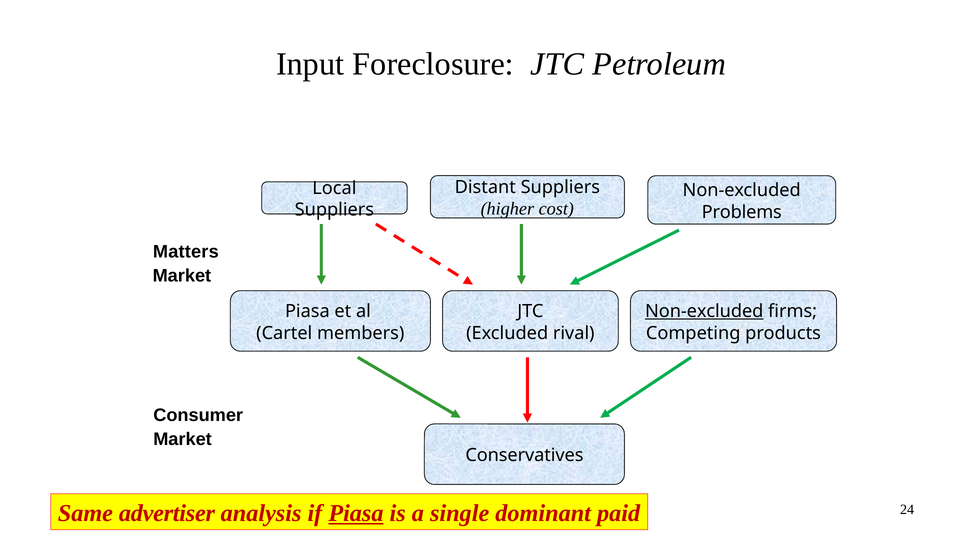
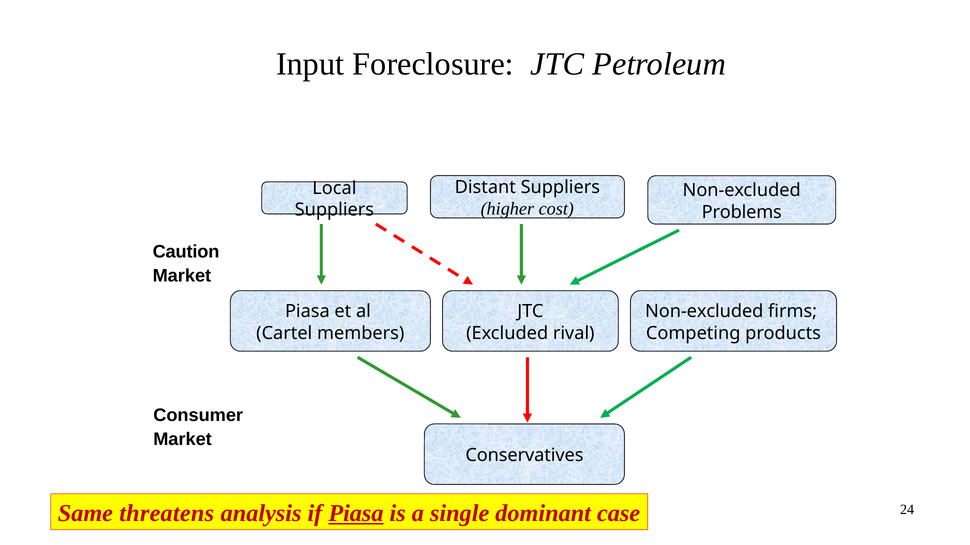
Matters: Matters -> Caution
Non-excluded at (704, 312) underline: present -> none
advertiser: advertiser -> threatens
paid: paid -> case
